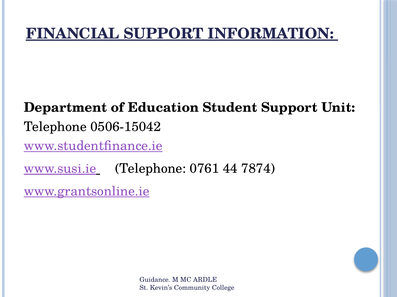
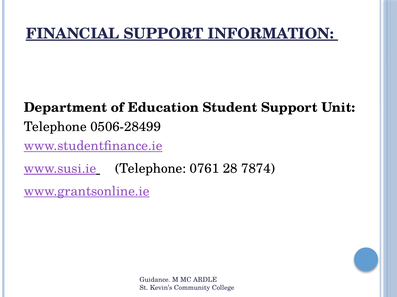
0506-15042: 0506-15042 -> 0506-28499
44: 44 -> 28
